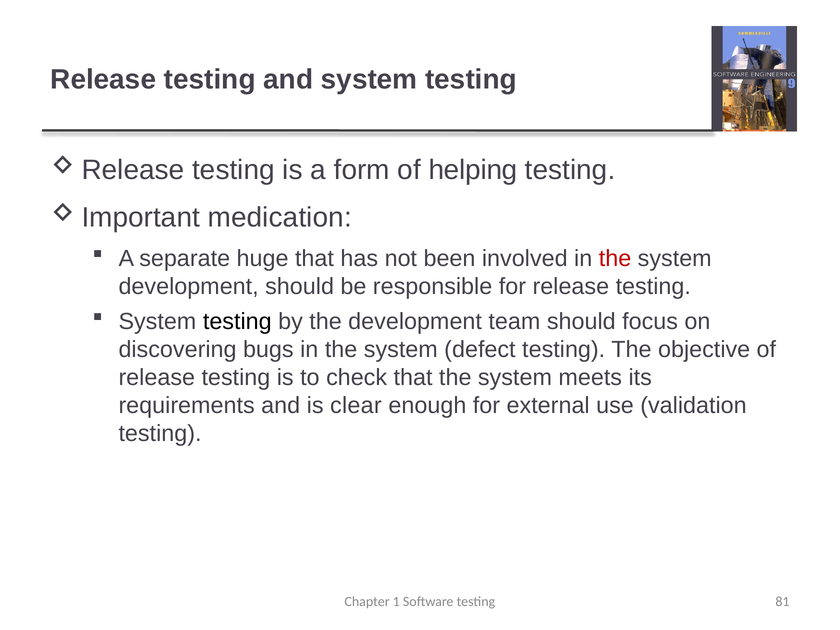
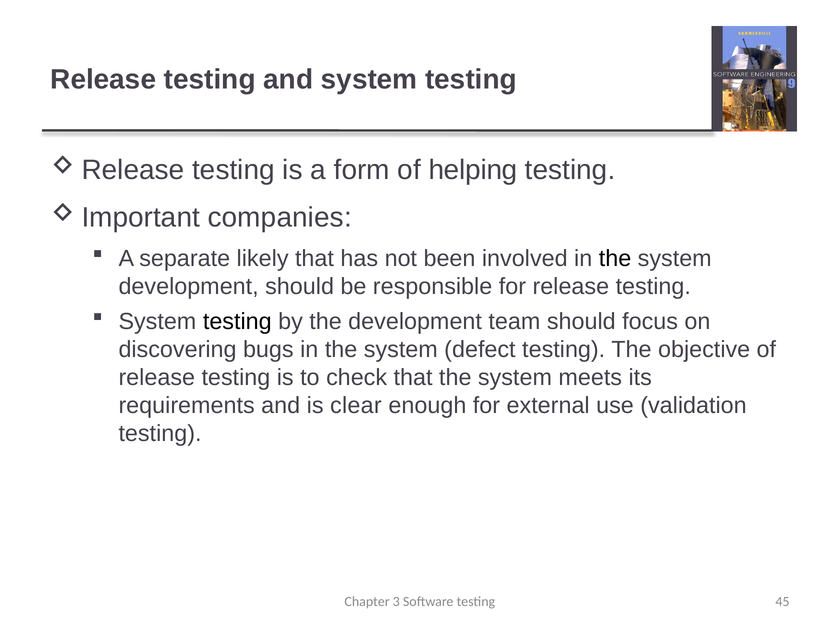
medication: medication -> companies
huge: huge -> likely
the at (615, 259) colour: red -> black
1: 1 -> 3
81: 81 -> 45
